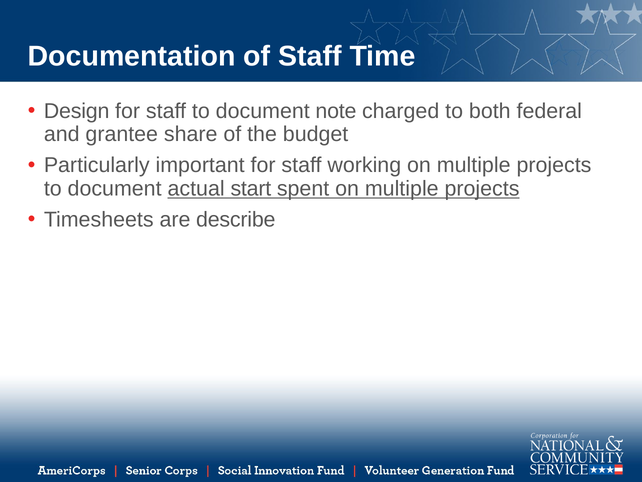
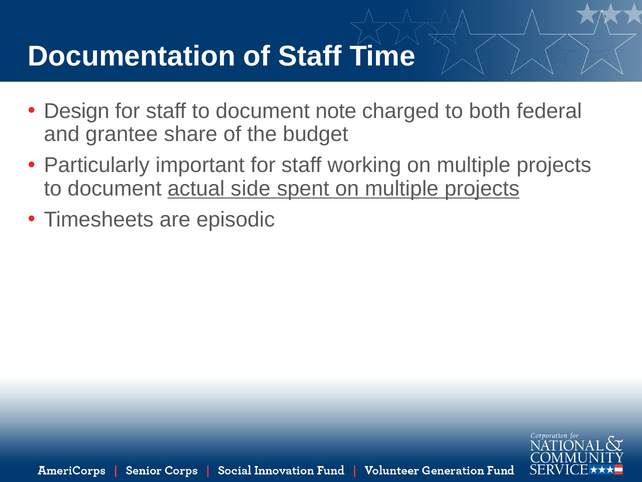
start: start -> side
describe: describe -> episodic
